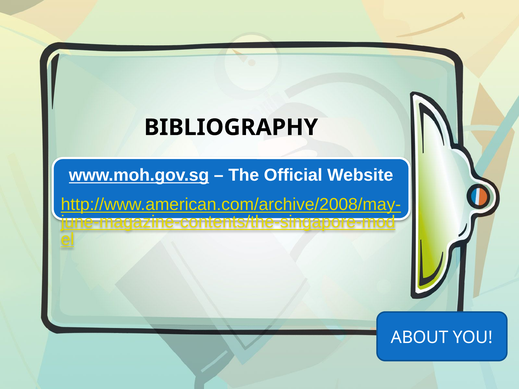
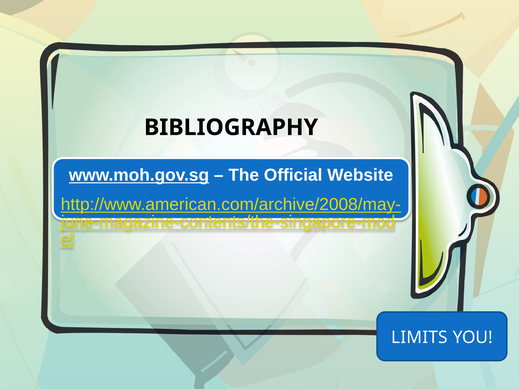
ABOUT: ABOUT -> LIMITS
